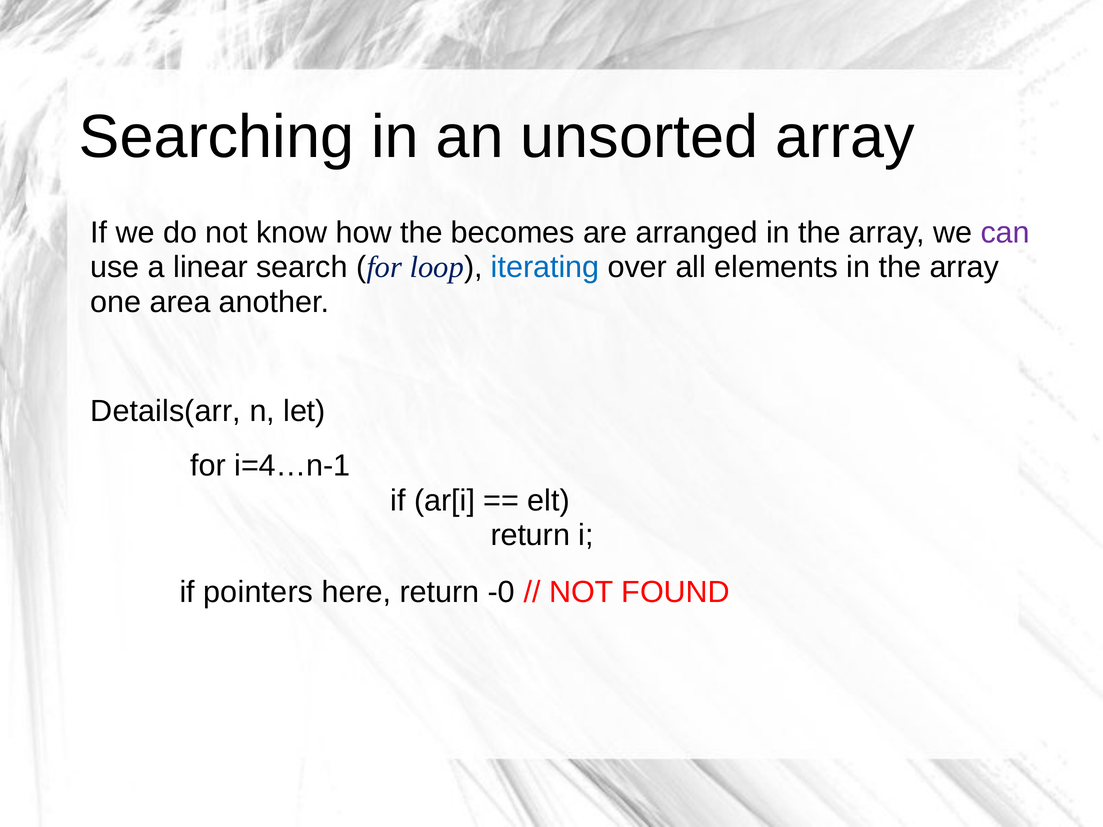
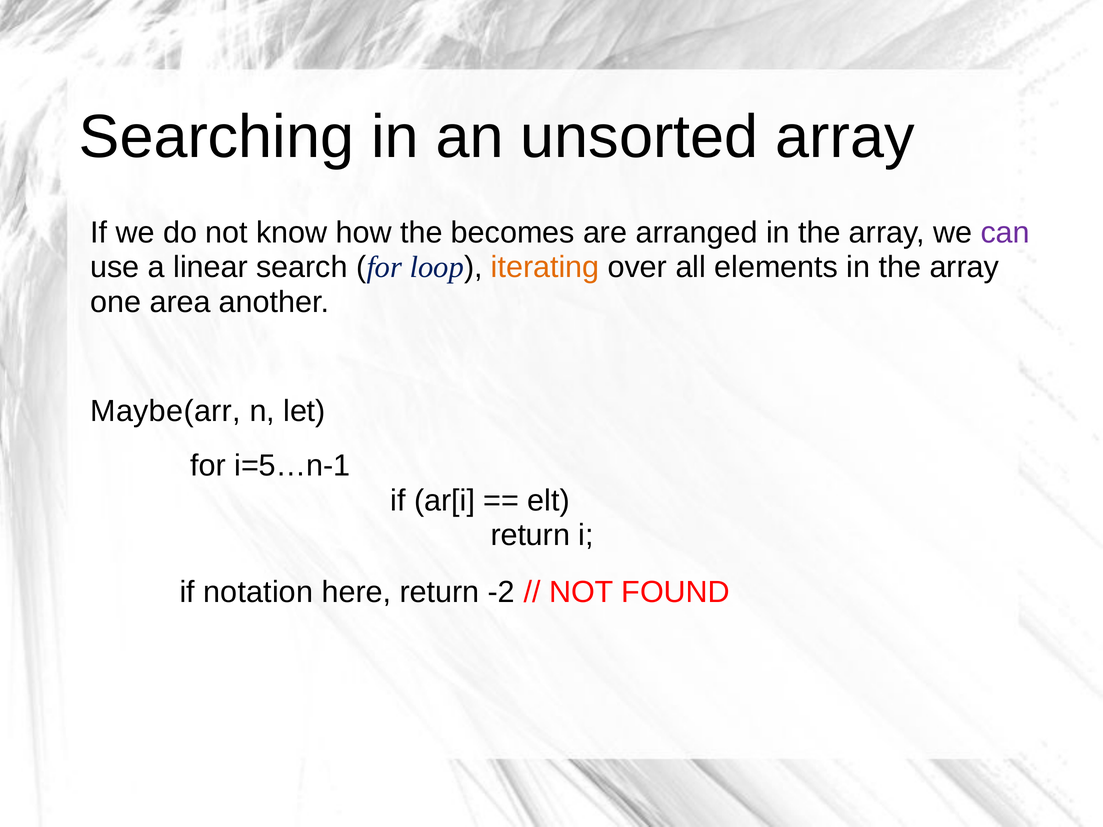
iterating colour: blue -> orange
Details(arr: Details(arr -> Maybe(arr
i=4…n-1: i=4…n-1 -> i=5…n-1
pointers: pointers -> notation
-0: -0 -> -2
